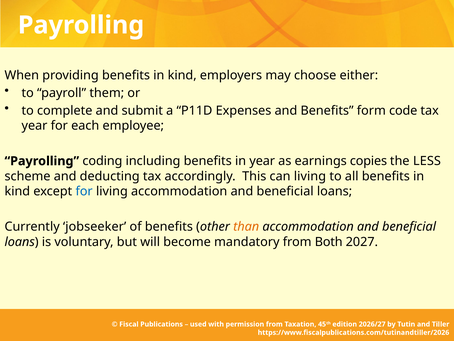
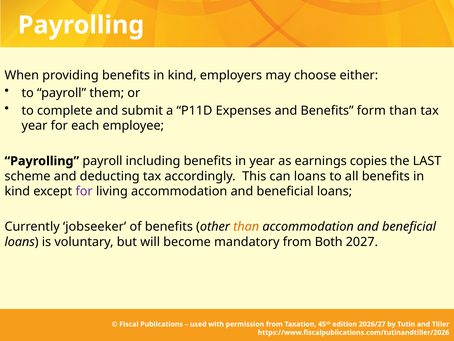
form code: code -> than
Payrolling coding: coding -> payroll
LESS: LESS -> LAST
can living: living -> loans
for at (84, 191) colour: blue -> purple
